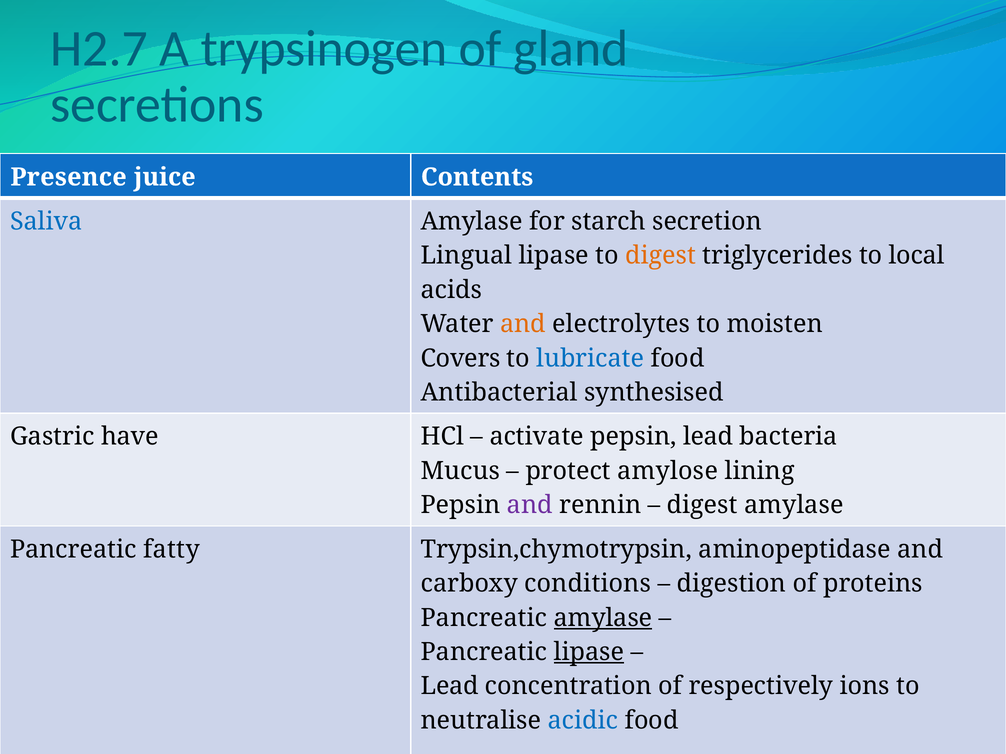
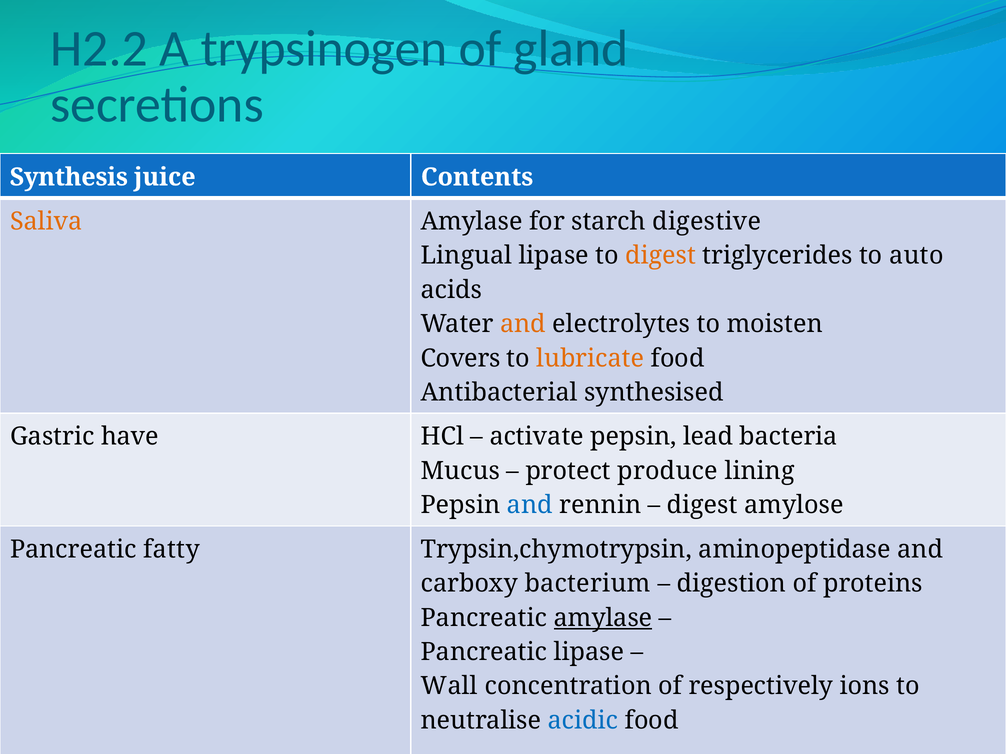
H2.7: H2.7 -> H2.2
Presence: Presence -> Synthesis
Saliva colour: blue -> orange
secretion: secretion -> digestive
local: local -> auto
lubricate colour: blue -> orange
amylose: amylose -> produce
and at (530, 505) colour: purple -> blue
digest amylase: amylase -> amylose
conditions: conditions -> bacterium
lipase at (589, 652) underline: present -> none
Lead at (450, 687): Lead -> Wall
